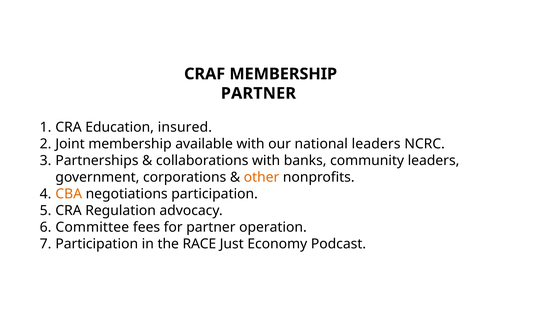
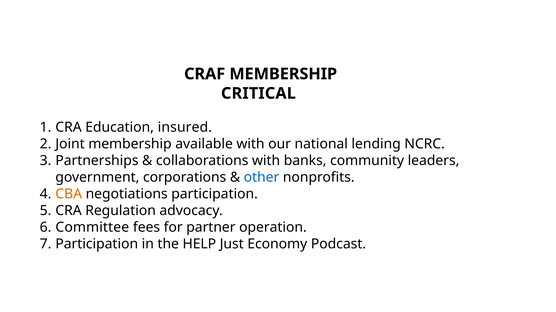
PARTNER at (258, 94): PARTNER -> CRITICAL
national leaders: leaders -> lending
other colour: orange -> blue
RACE: RACE -> HELP
